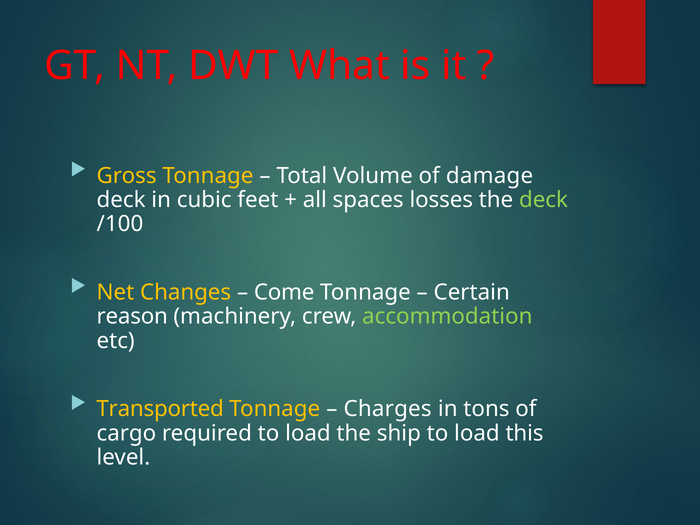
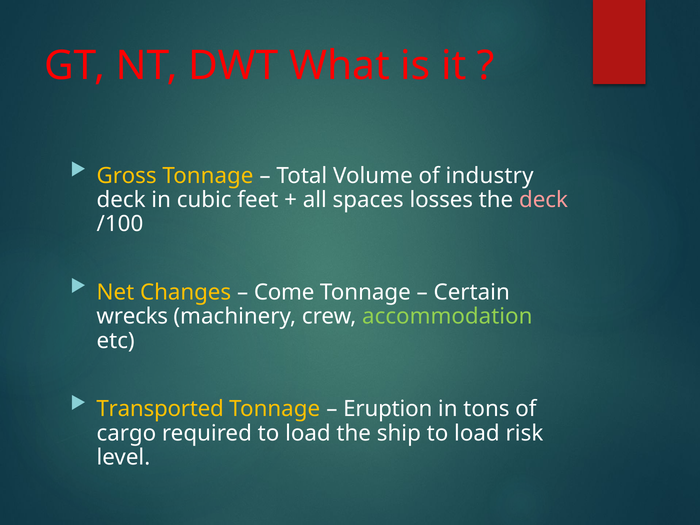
damage: damage -> industry
deck at (544, 200) colour: light green -> pink
reason: reason -> wrecks
Charges: Charges -> Eruption
this: this -> risk
